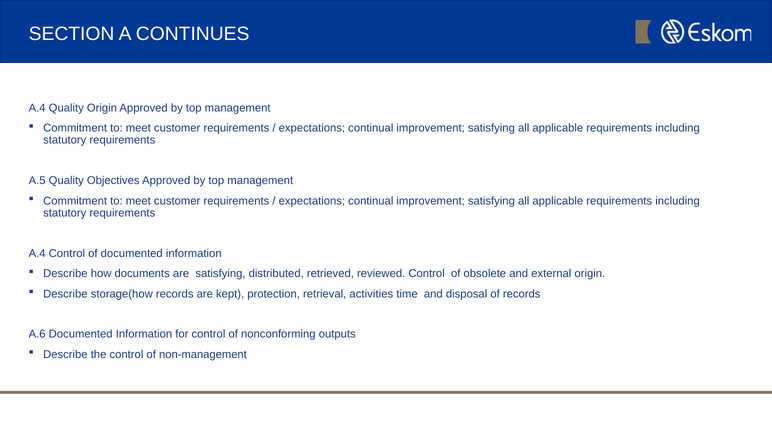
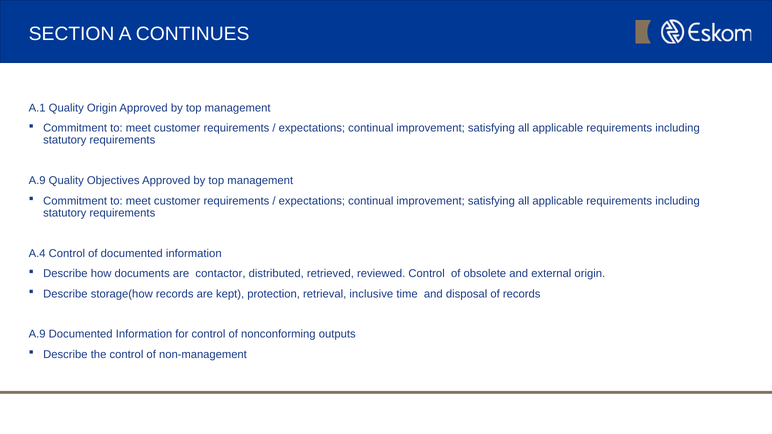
A.4 at (37, 108): A.4 -> A.1
A.5 at (37, 181): A.5 -> A.9
are satisfying: satisfying -> contactor
activities: activities -> inclusive
A.6 at (37, 334): A.6 -> A.9
